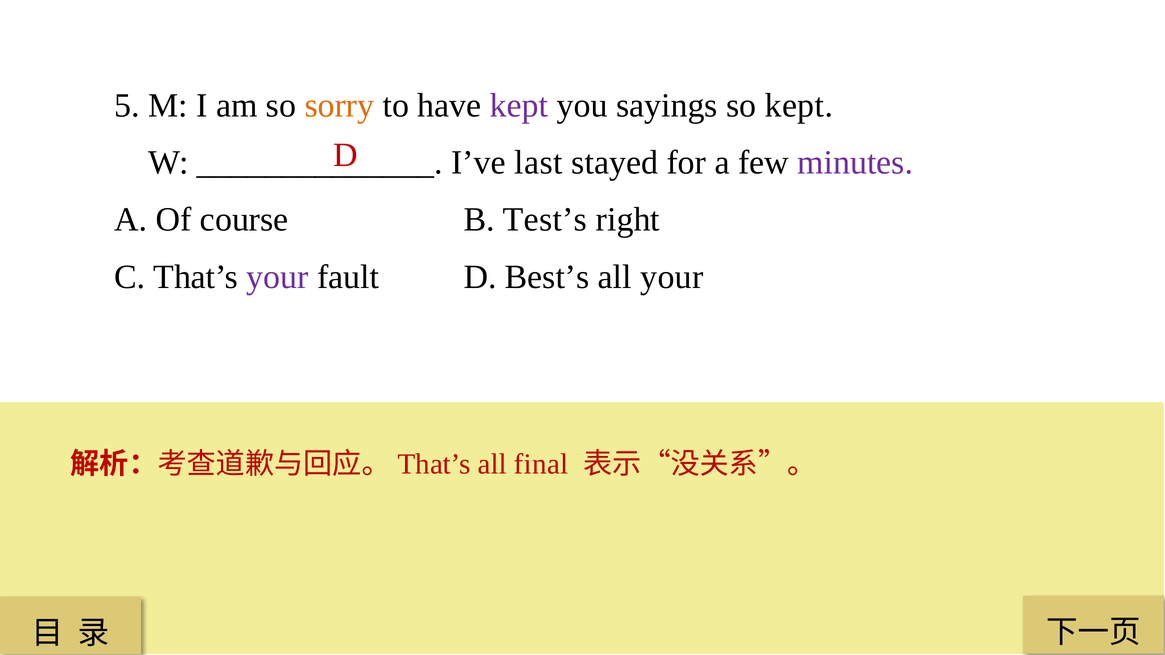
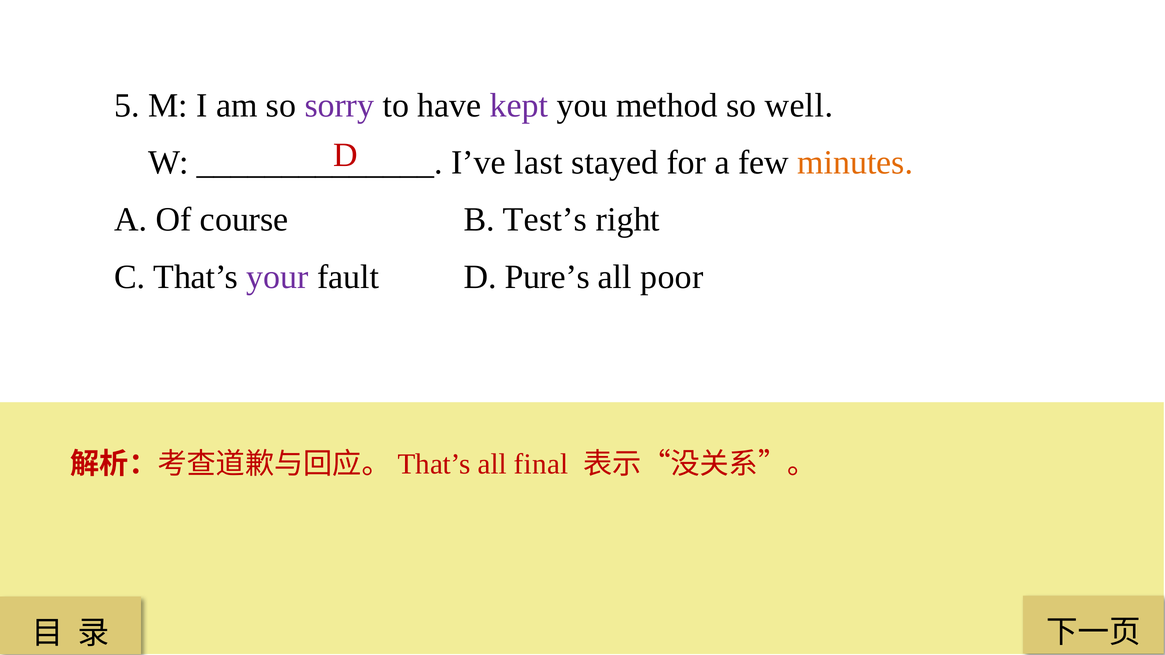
sorry colour: orange -> purple
sayings: sayings -> method
so kept: kept -> well
minutes colour: purple -> orange
Best’s: Best’s -> Pure’s
all your: your -> poor
